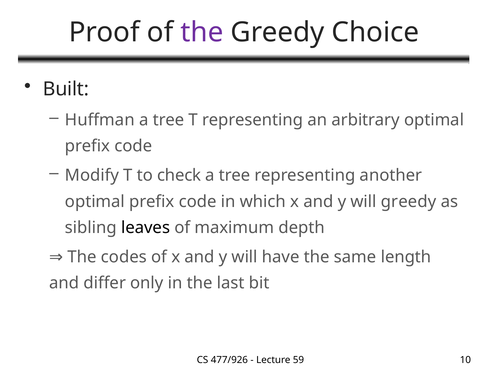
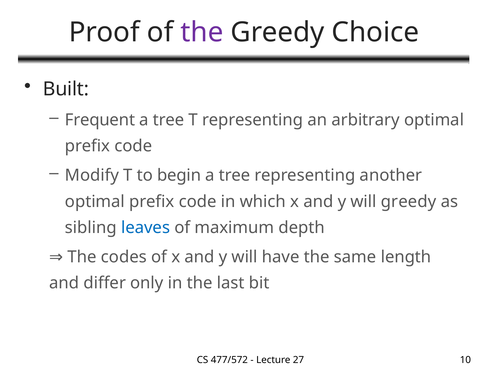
Huffman: Huffman -> Frequent
check: check -> begin
leaves colour: black -> blue
477/926: 477/926 -> 477/572
59: 59 -> 27
